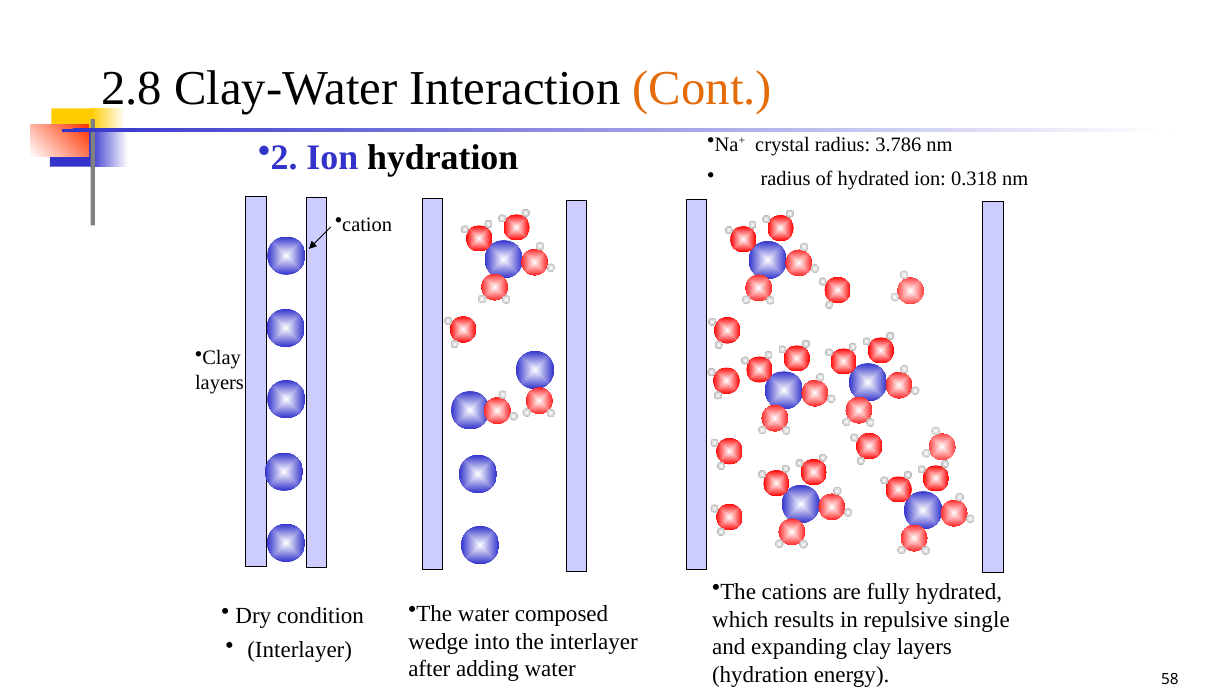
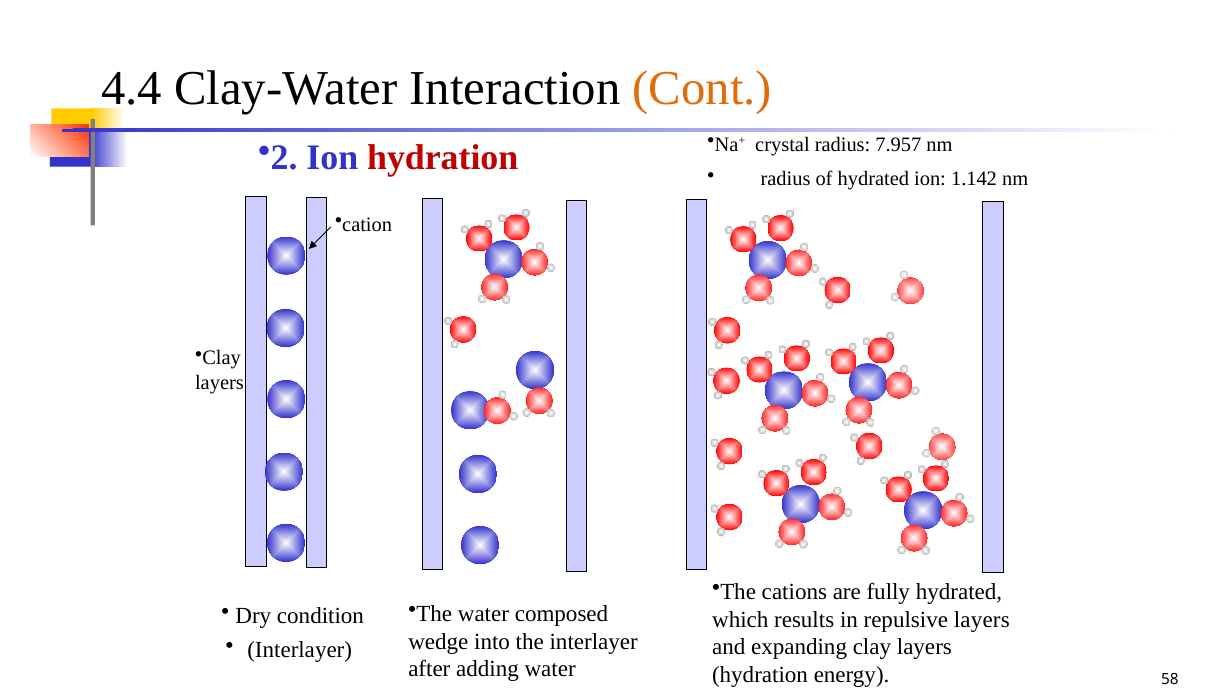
2.8: 2.8 -> 4.4
3.786: 3.786 -> 7.957
hydration at (443, 158) colour: black -> red
0.318: 0.318 -> 1.142
repulsive single: single -> layers
